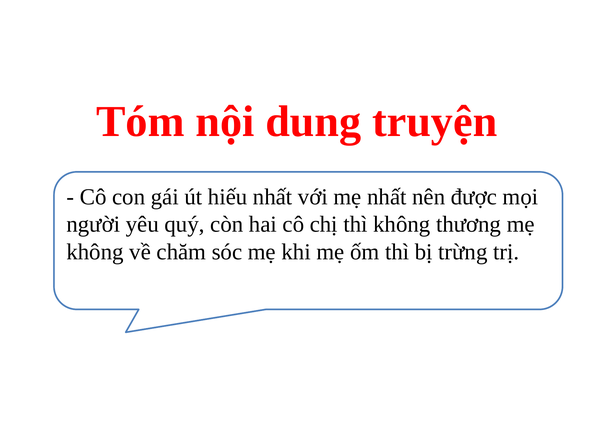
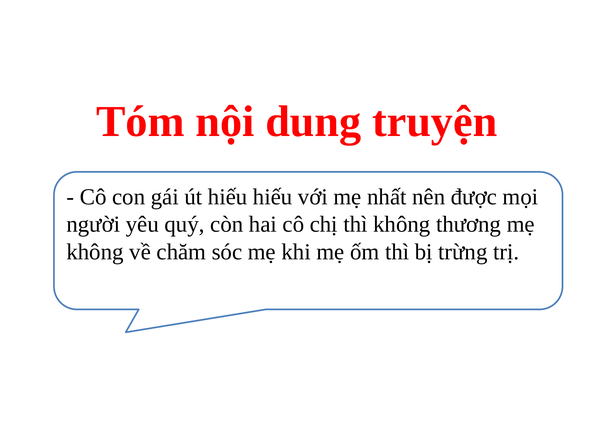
hiếu nhất: nhất -> hiếu
